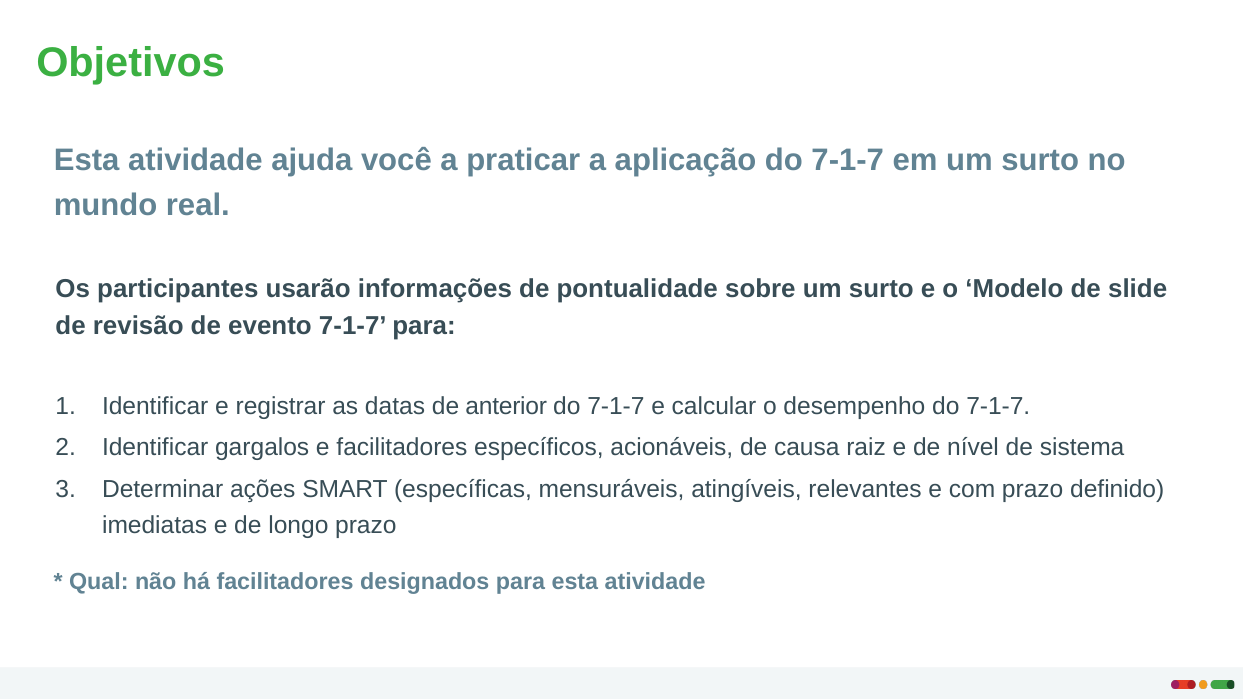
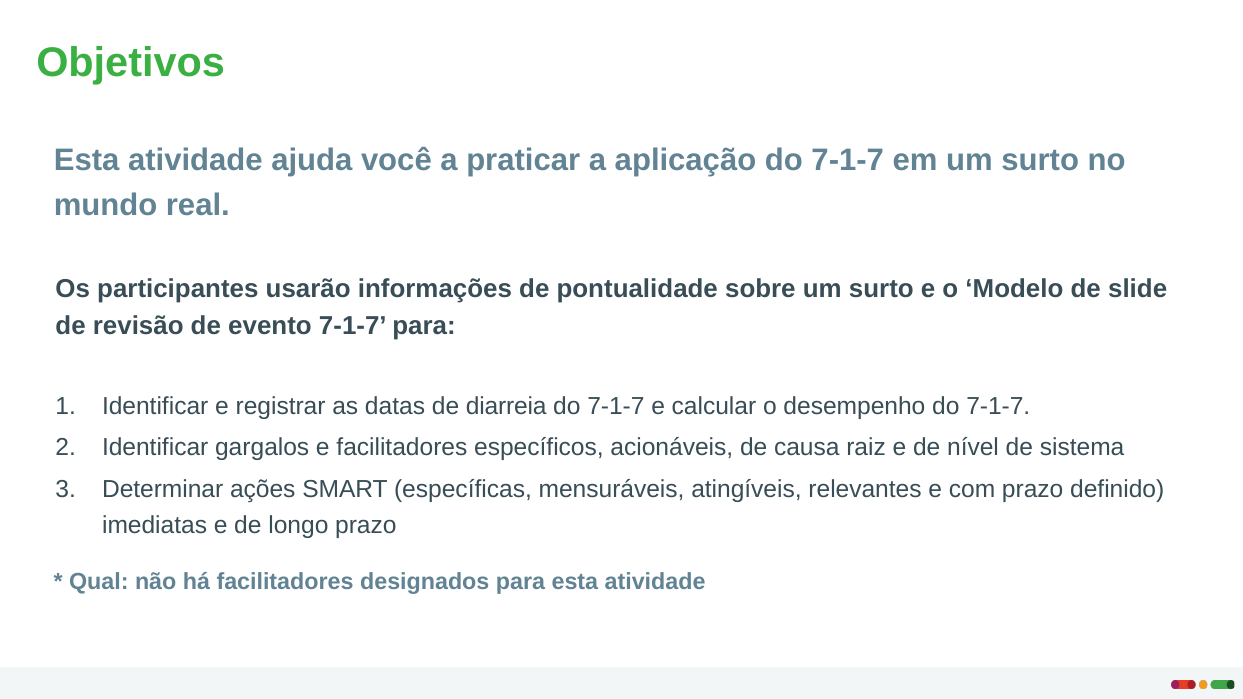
anterior: anterior -> diarreia
